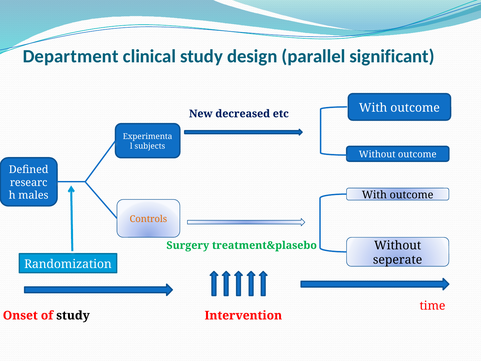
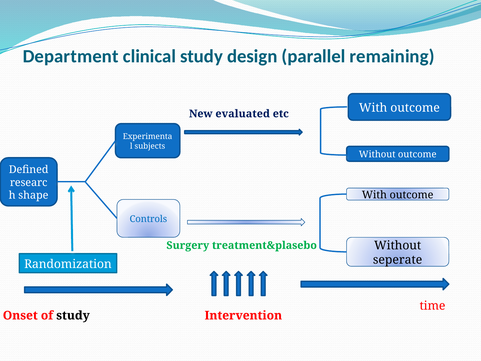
significant: significant -> remaining
decreased: decreased -> evaluated
males: males -> shape
Controls colour: orange -> blue
